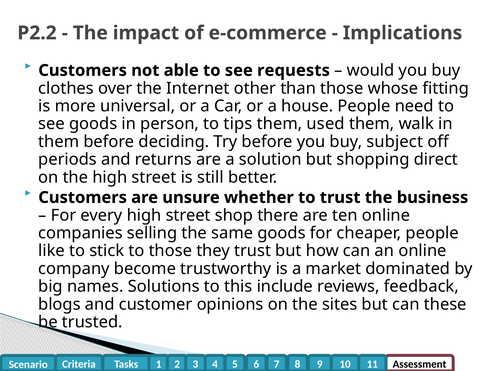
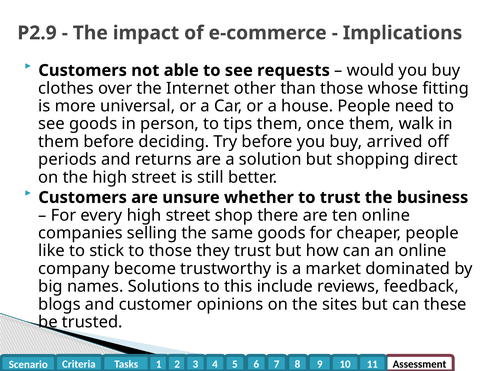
P2.2: P2.2 -> P2.9
used: used -> once
subject: subject -> arrived
